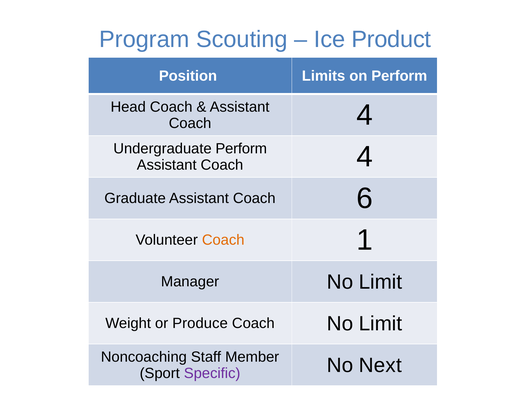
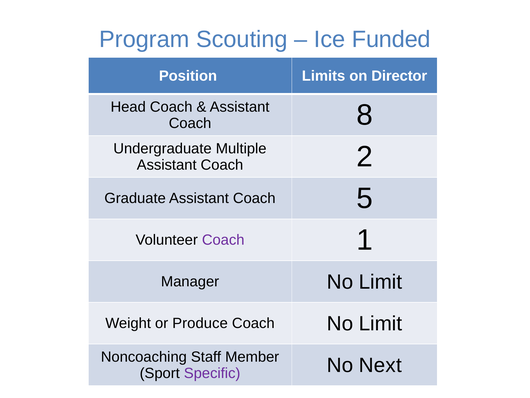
Product: Product -> Funded
on Perform: Perform -> Director
4 at (365, 115): 4 -> 8
Undergraduate Perform: Perform -> Multiple
4 at (365, 157): 4 -> 2
6: 6 -> 5
Coach at (223, 240) colour: orange -> purple
